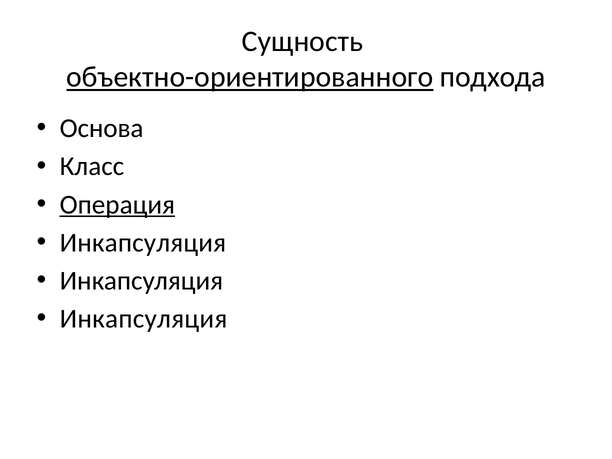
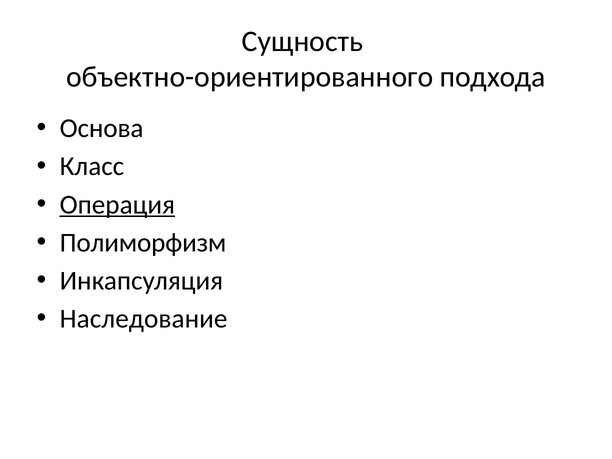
объектно-ориентированного underline: present -> none
Инкапсуляция at (143, 243): Инкапсуляция -> Полиморфизм
Инкапсуляция at (143, 319): Инкапсуляция -> Наследование
